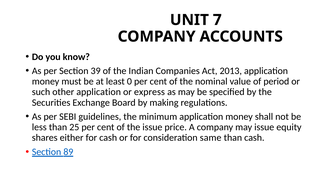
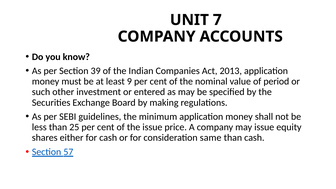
0: 0 -> 9
other application: application -> investment
express: express -> entered
89: 89 -> 57
